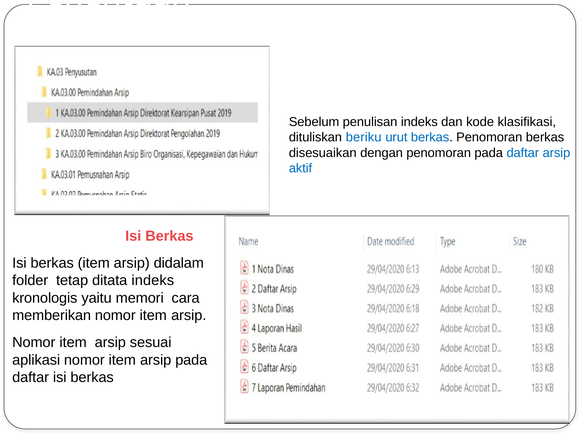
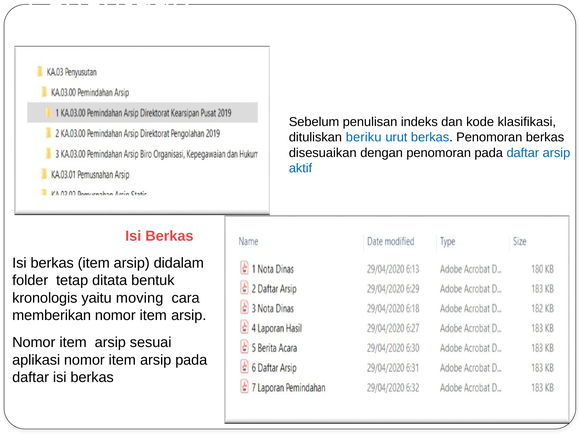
ditata indeks: indeks -> bentuk
memori: memori -> moving
